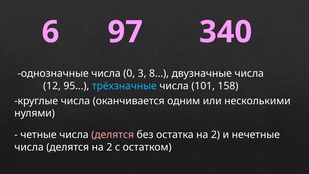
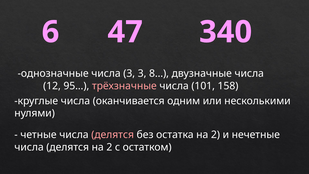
97: 97 -> 47
числа 0: 0 -> 3
трёхзначные colour: light blue -> pink
